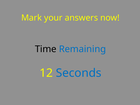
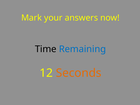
Seconds colour: blue -> orange
